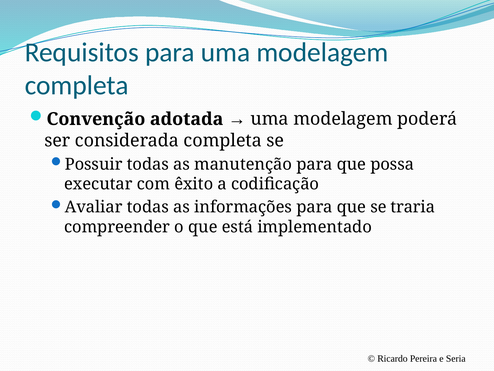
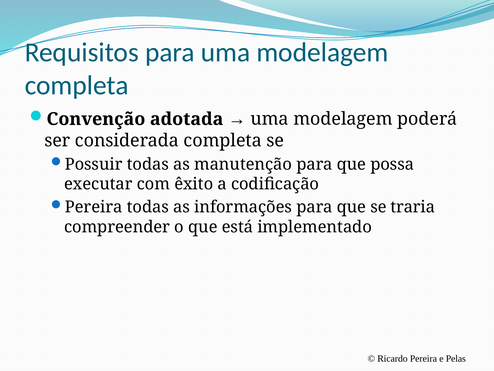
Avaliar at (94, 207): Avaliar -> Pereira
Seria: Seria -> Pelas
